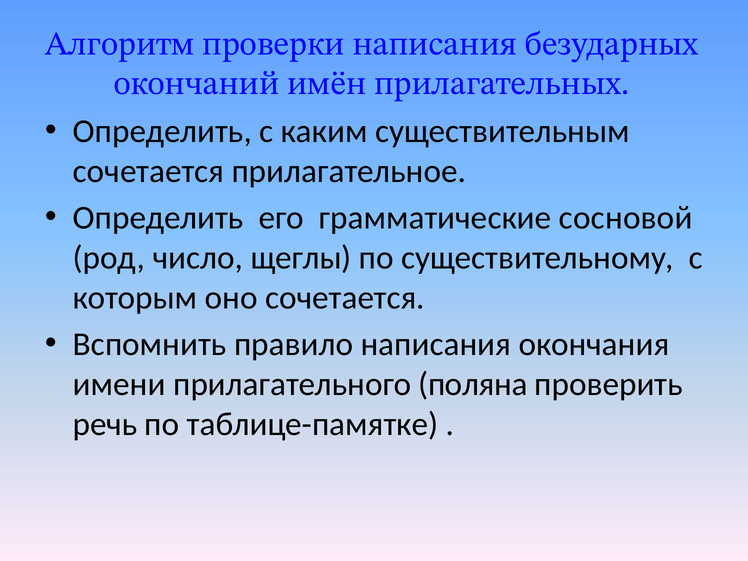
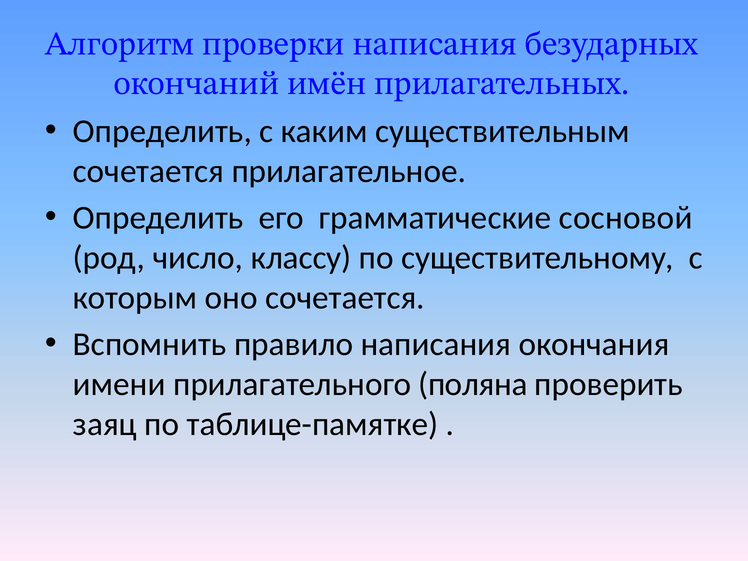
щеглы: щеглы -> классу
речь: речь -> заяц
